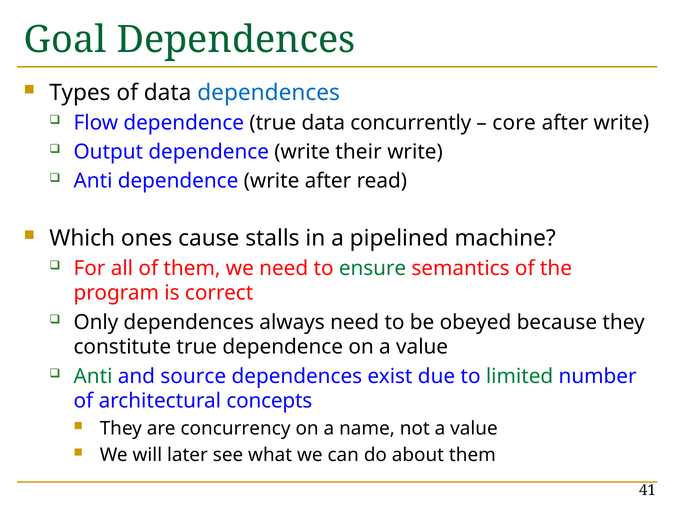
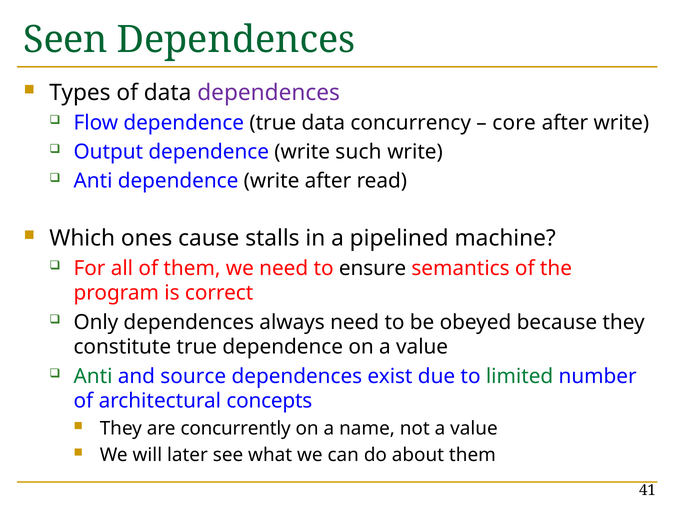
Goal: Goal -> Seen
dependences at (269, 93) colour: blue -> purple
concurrently: concurrently -> concurrency
their: their -> such
ensure colour: green -> black
concurrency: concurrency -> concurrently
